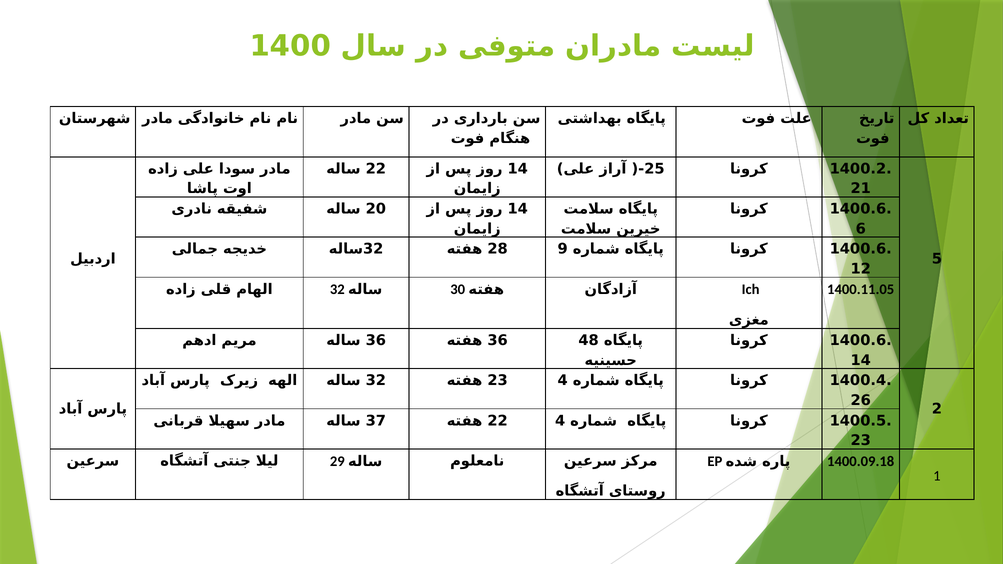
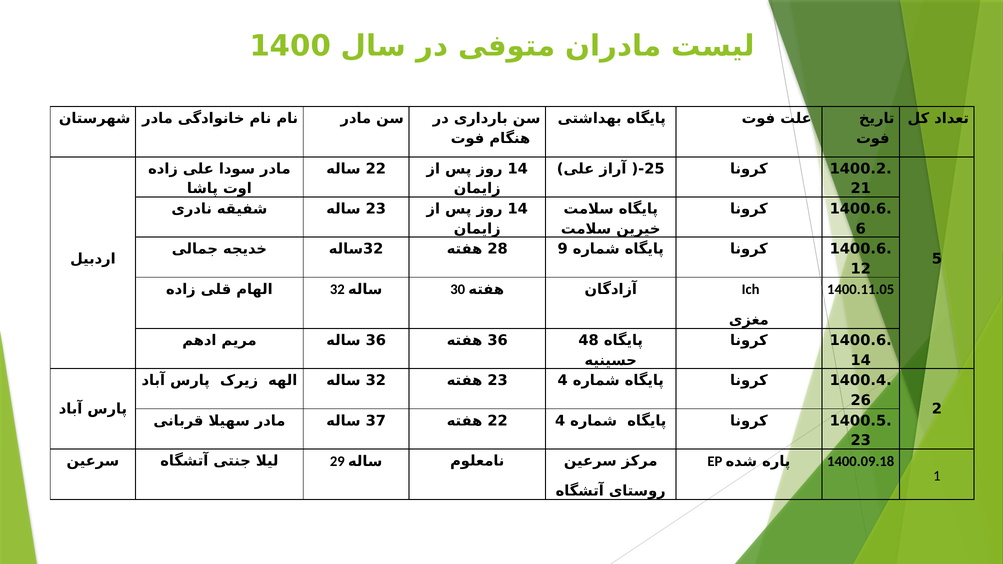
20 at (376, 209): 20 -> 23
